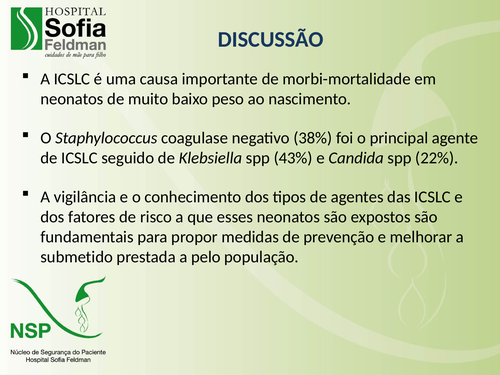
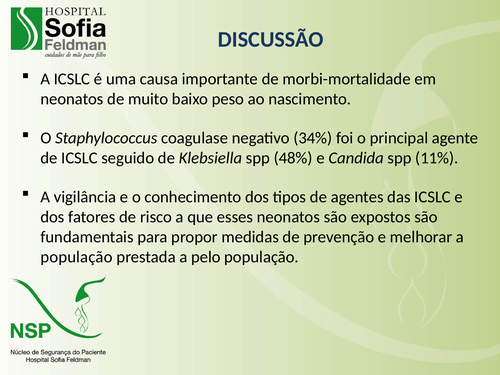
38%: 38% -> 34%
43%: 43% -> 48%
22%: 22% -> 11%
submetido at (77, 257): submetido -> população
